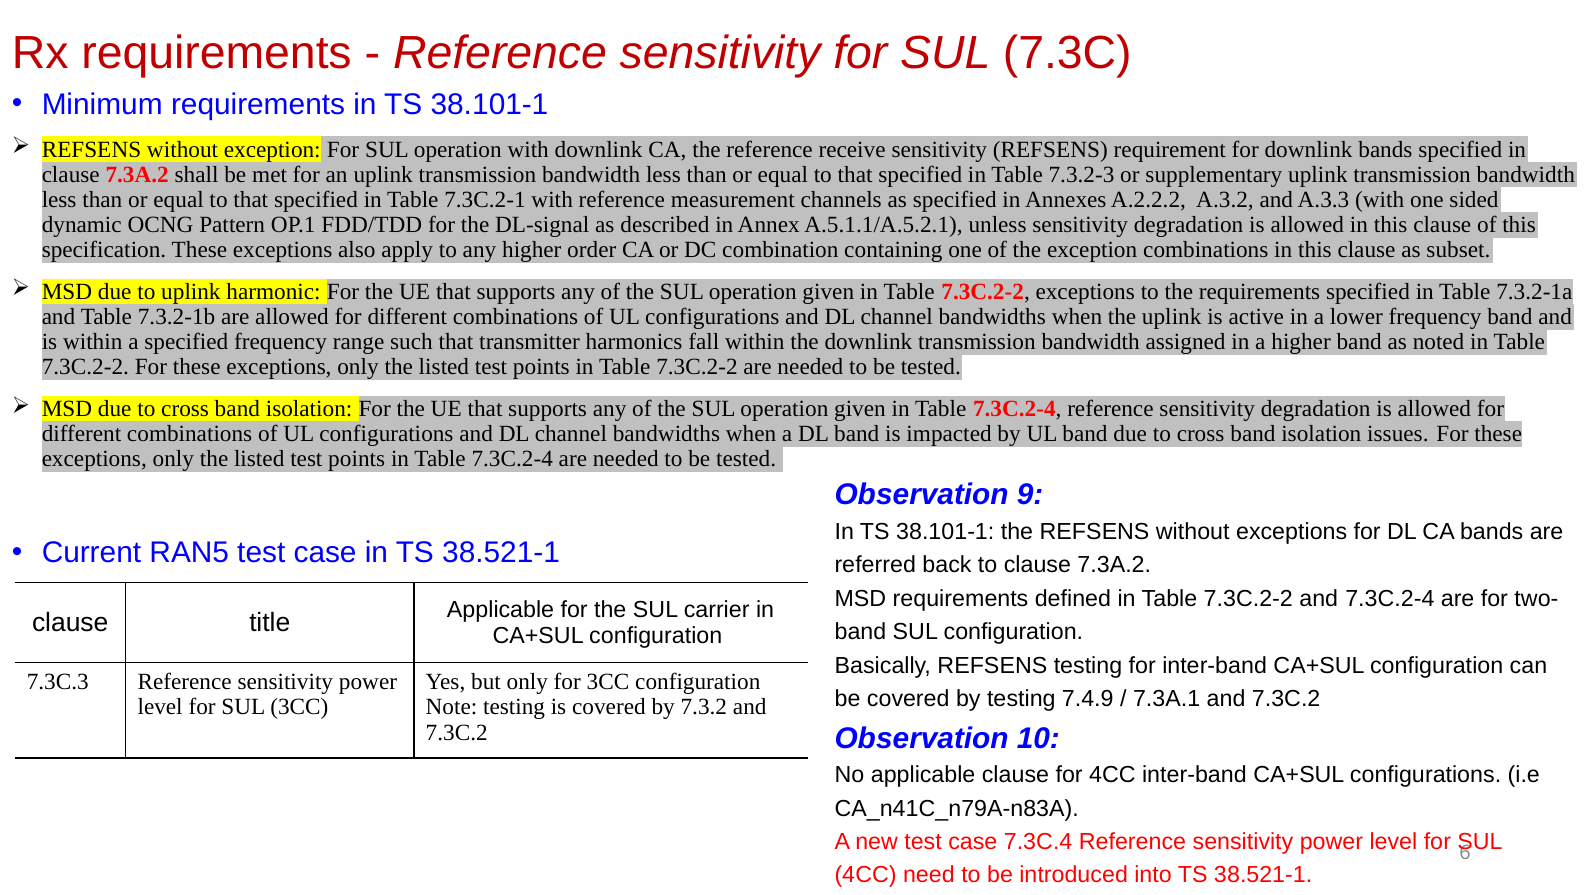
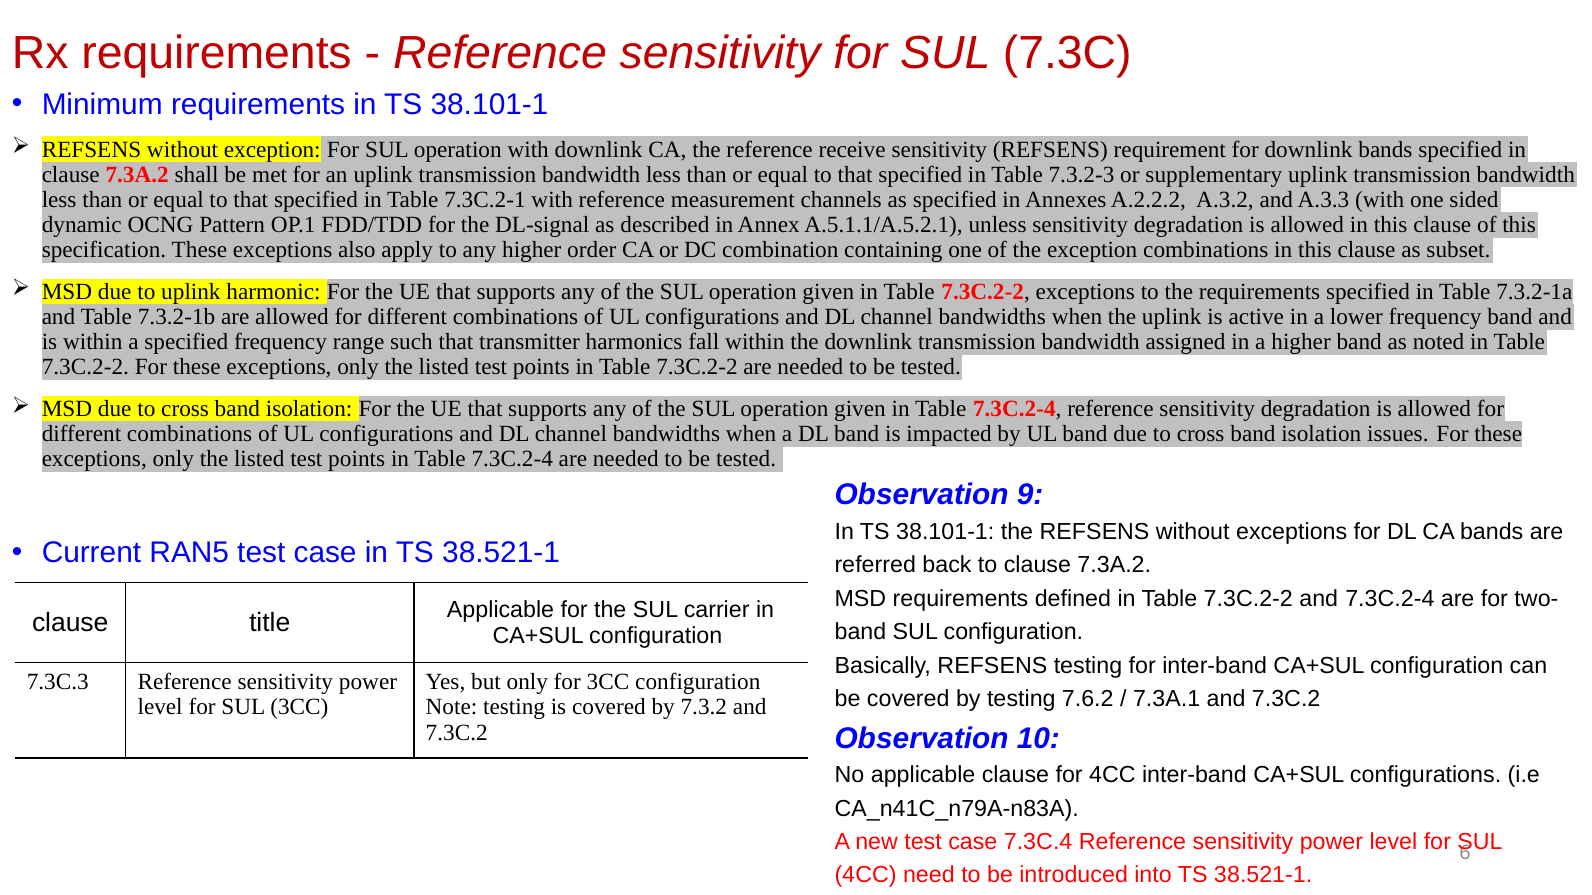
7.4.9: 7.4.9 -> 7.6.2
